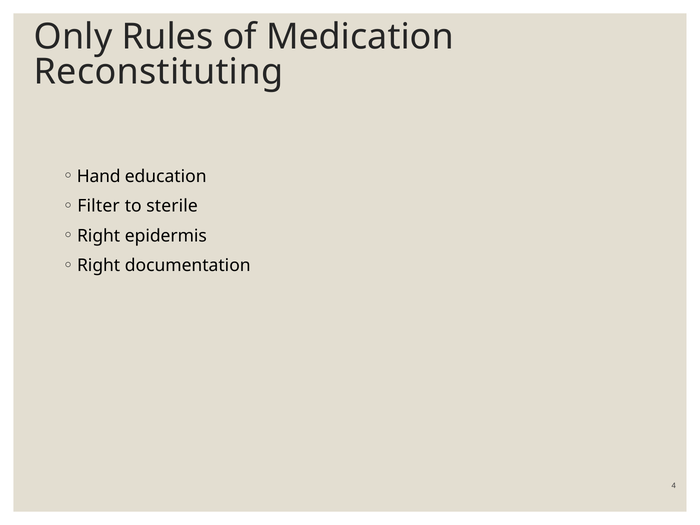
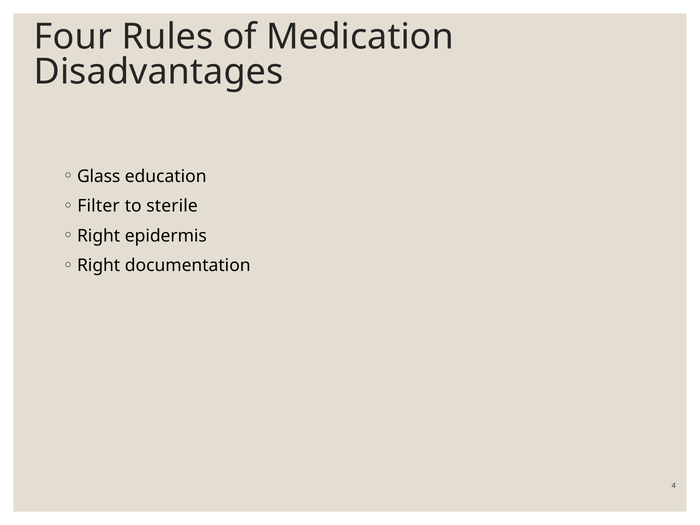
Only: Only -> Four
Reconstituting: Reconstituting -> Disadvantages
Hand: Hand -> Glass
